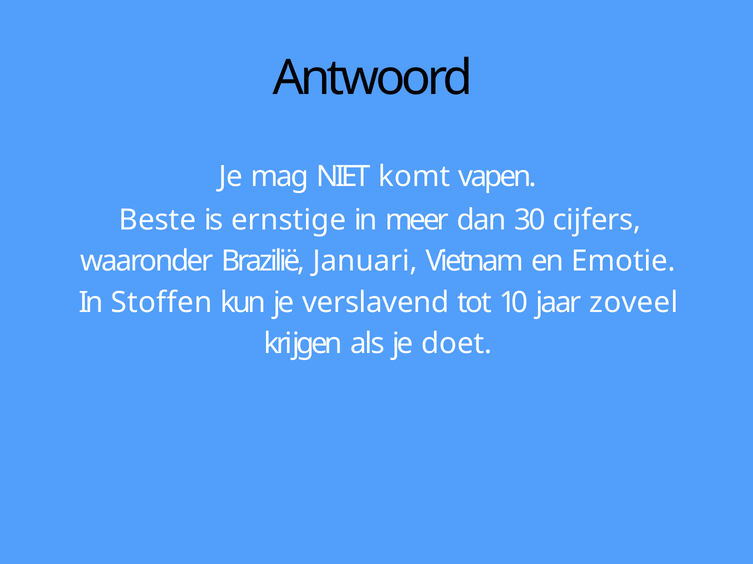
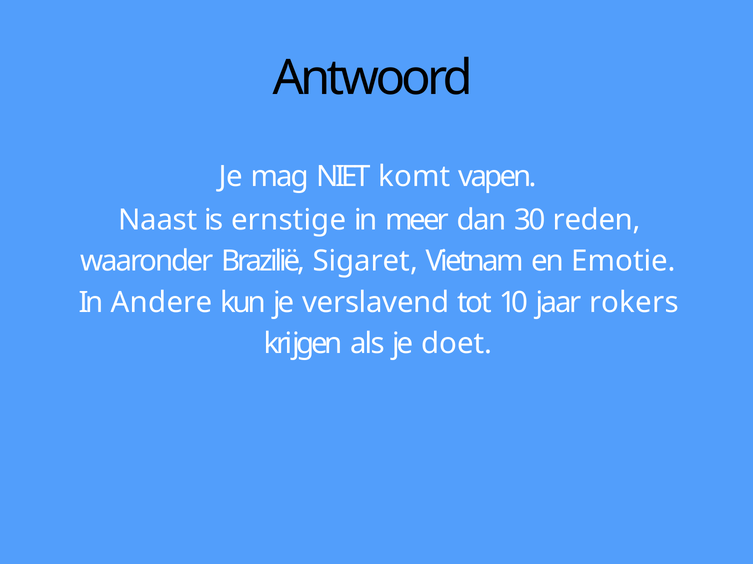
Beste: Beste -> Naast
cĳfers: cĳfers -> reden
Januari: Januari -> Sigaret
Stoffen: Stoffen -> Andere
zoveel: zoveel -> rokers
